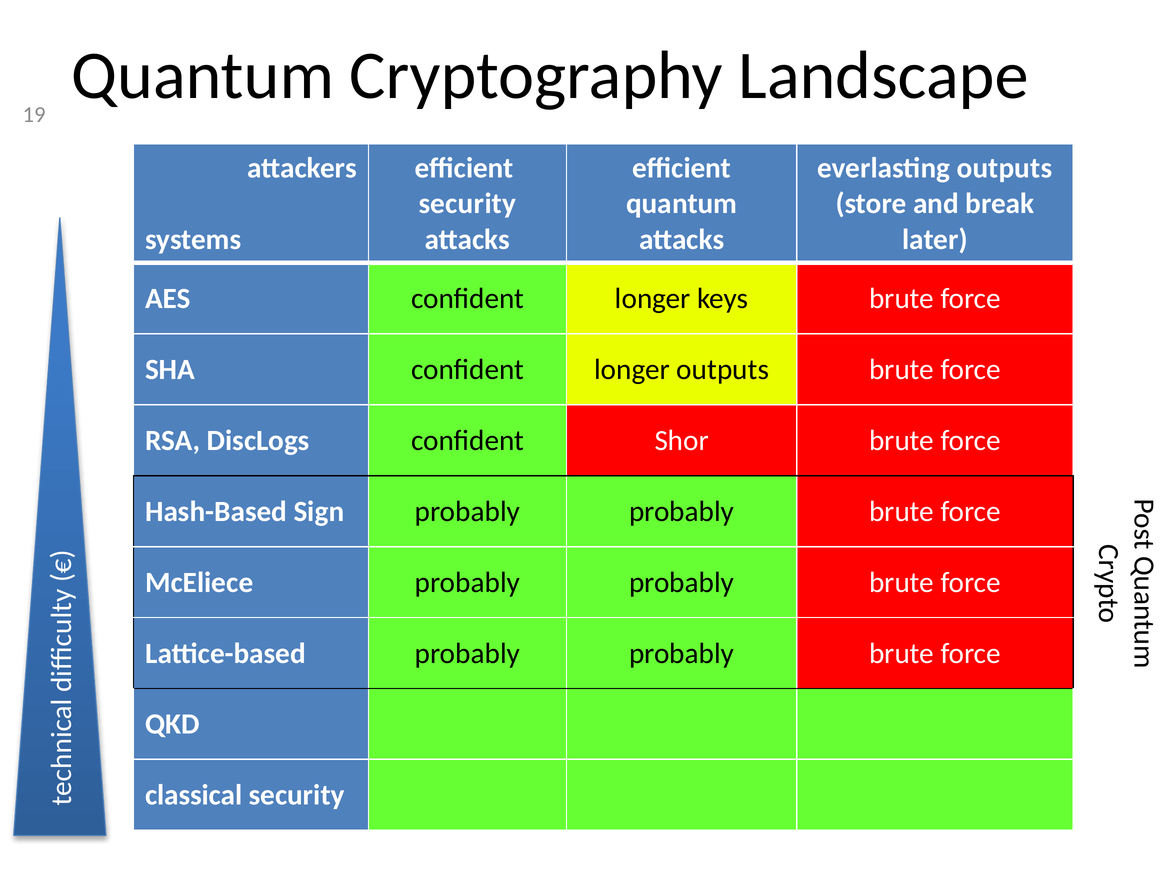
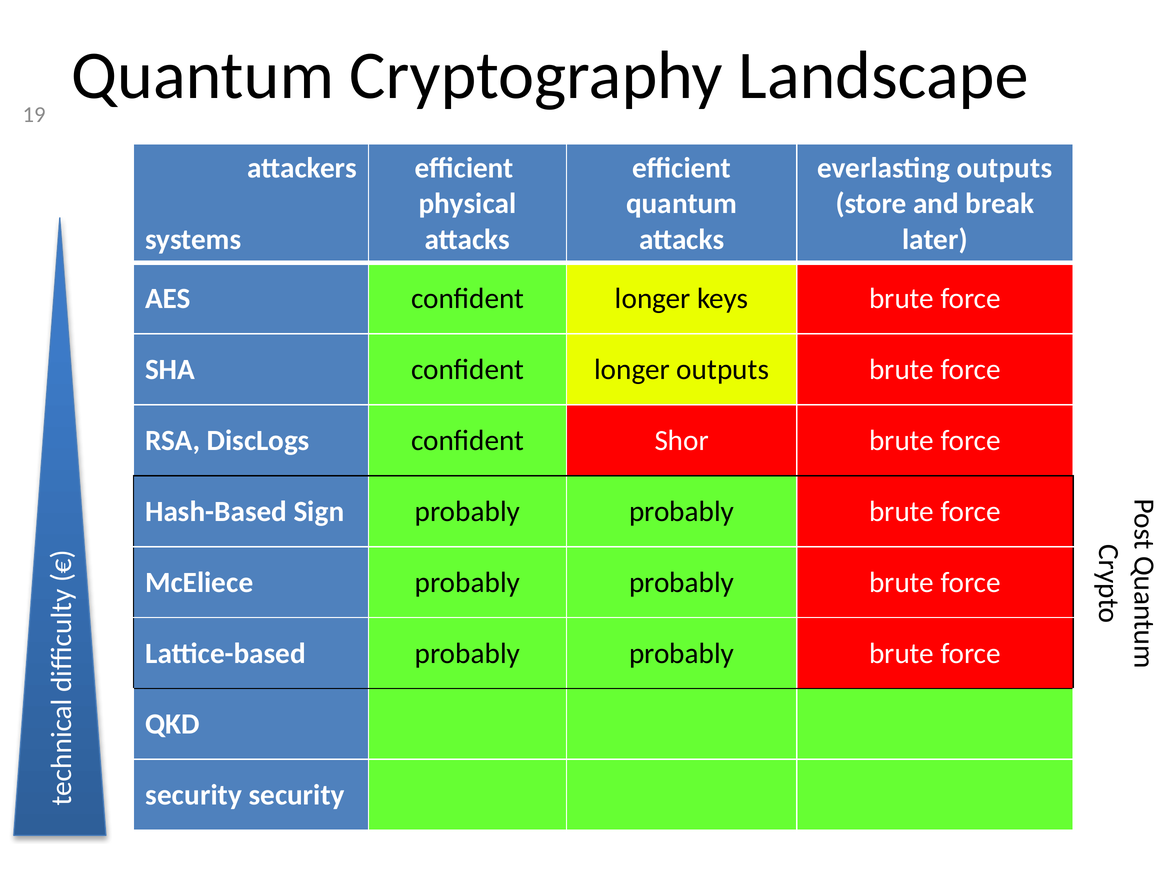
security at (467, 204): security -> physical
classical at (194, 795): classical -> security
